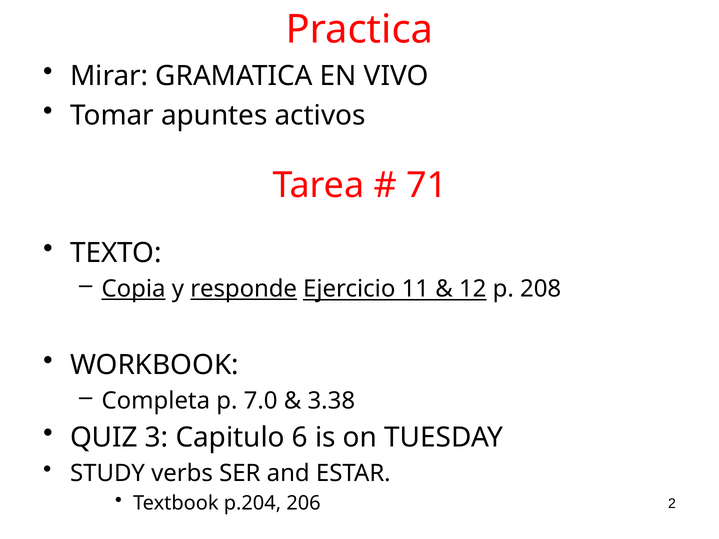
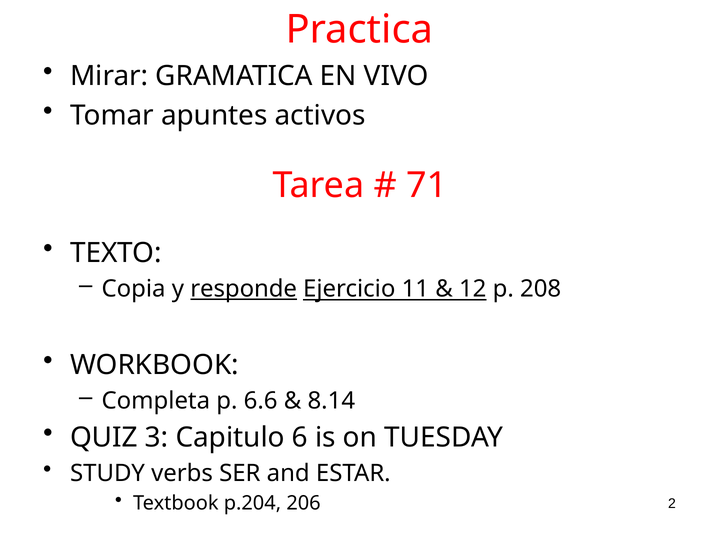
Copia underline: present -> none
7.0: 7.0 -> 6.6
3.38: 3.38 -> 8.14
